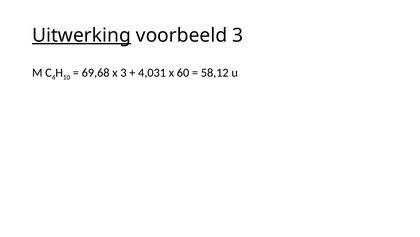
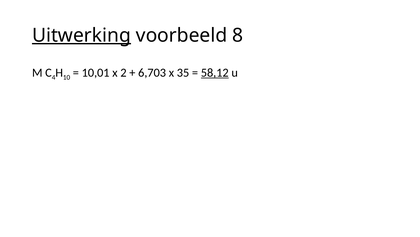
voorbeeld 3: 3 -> 8
69,68: 69,68 -> 10,01
x 3: 3 -> 2
4,031: 4,031 -> 6,703
60: 60 -> 35
58,12 underline: none -> present
